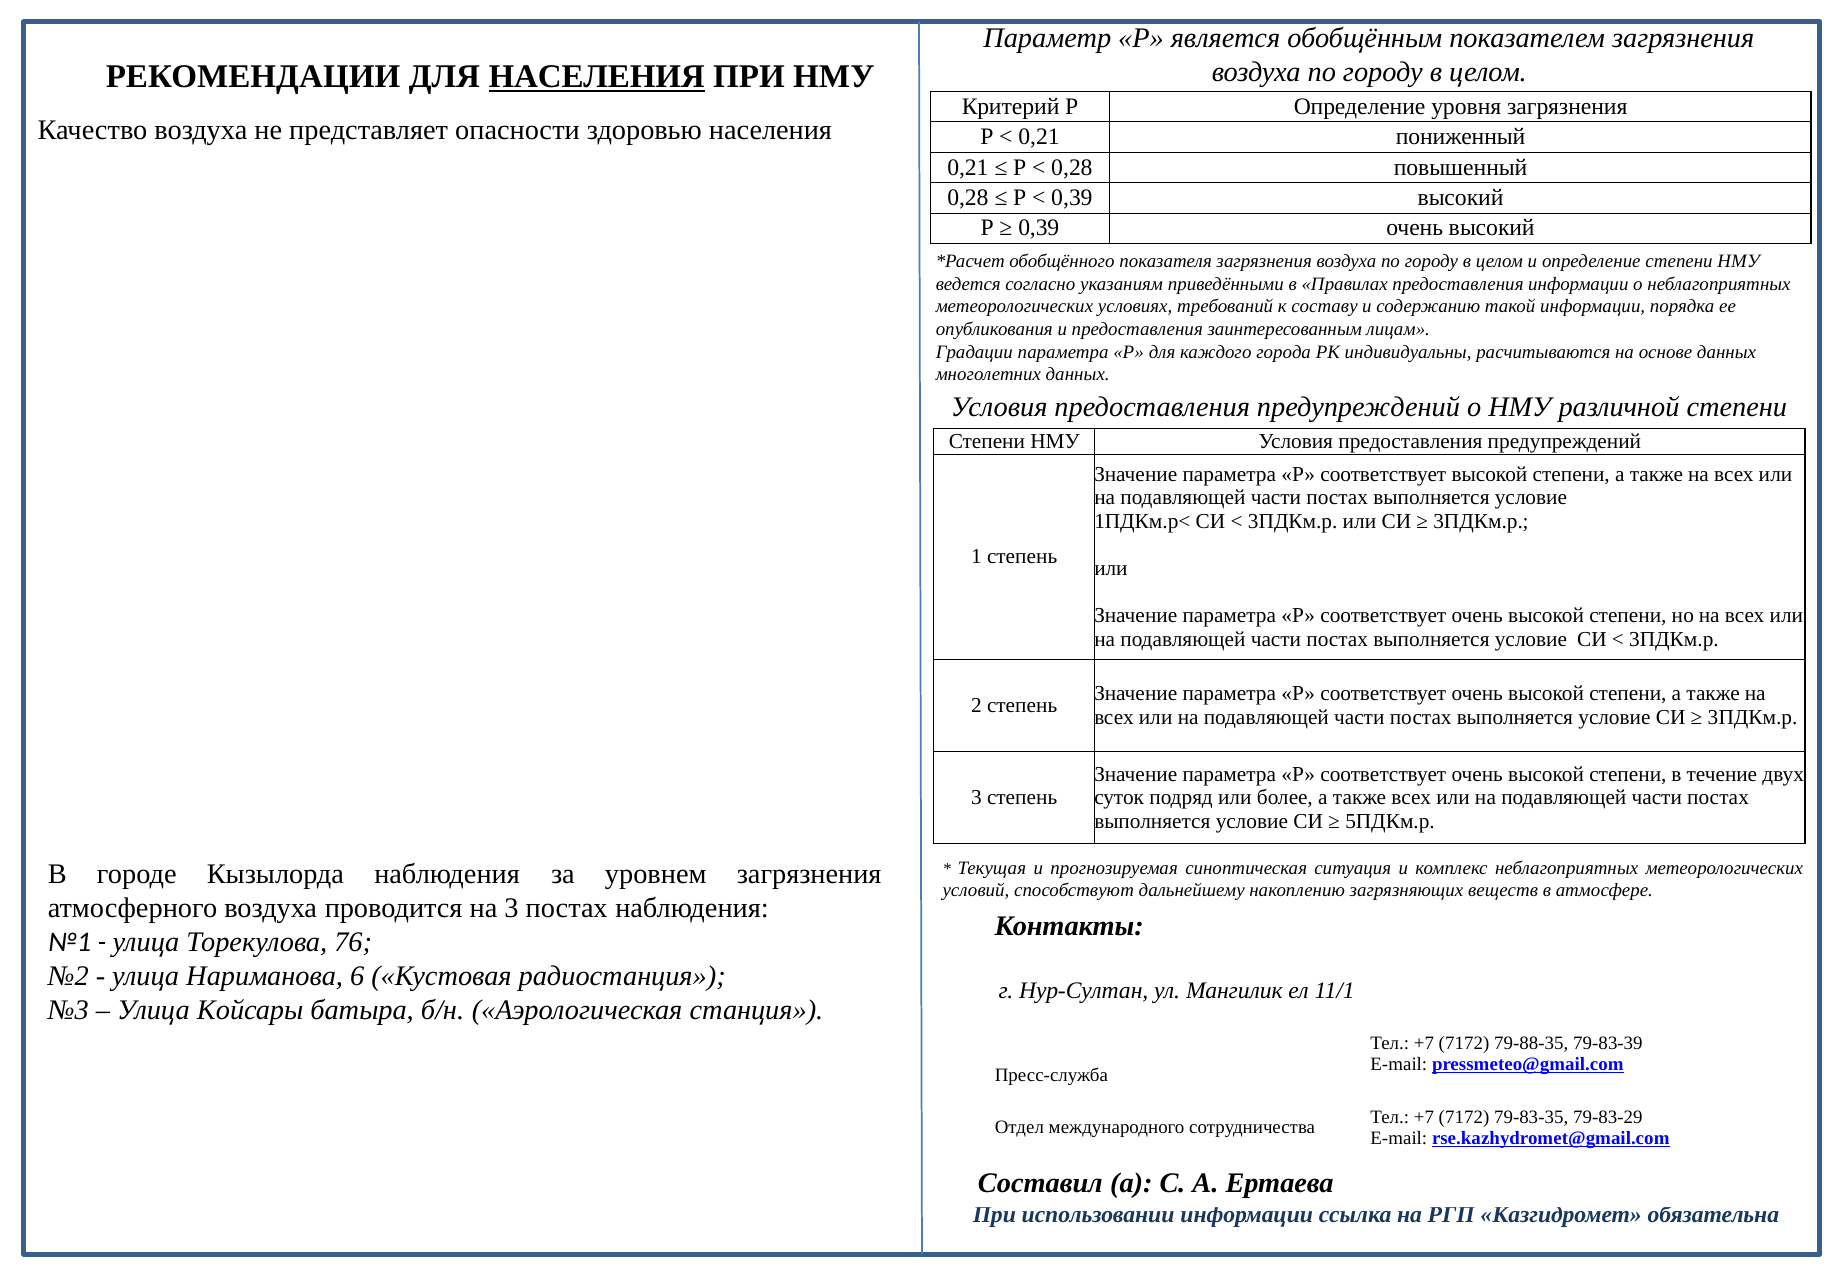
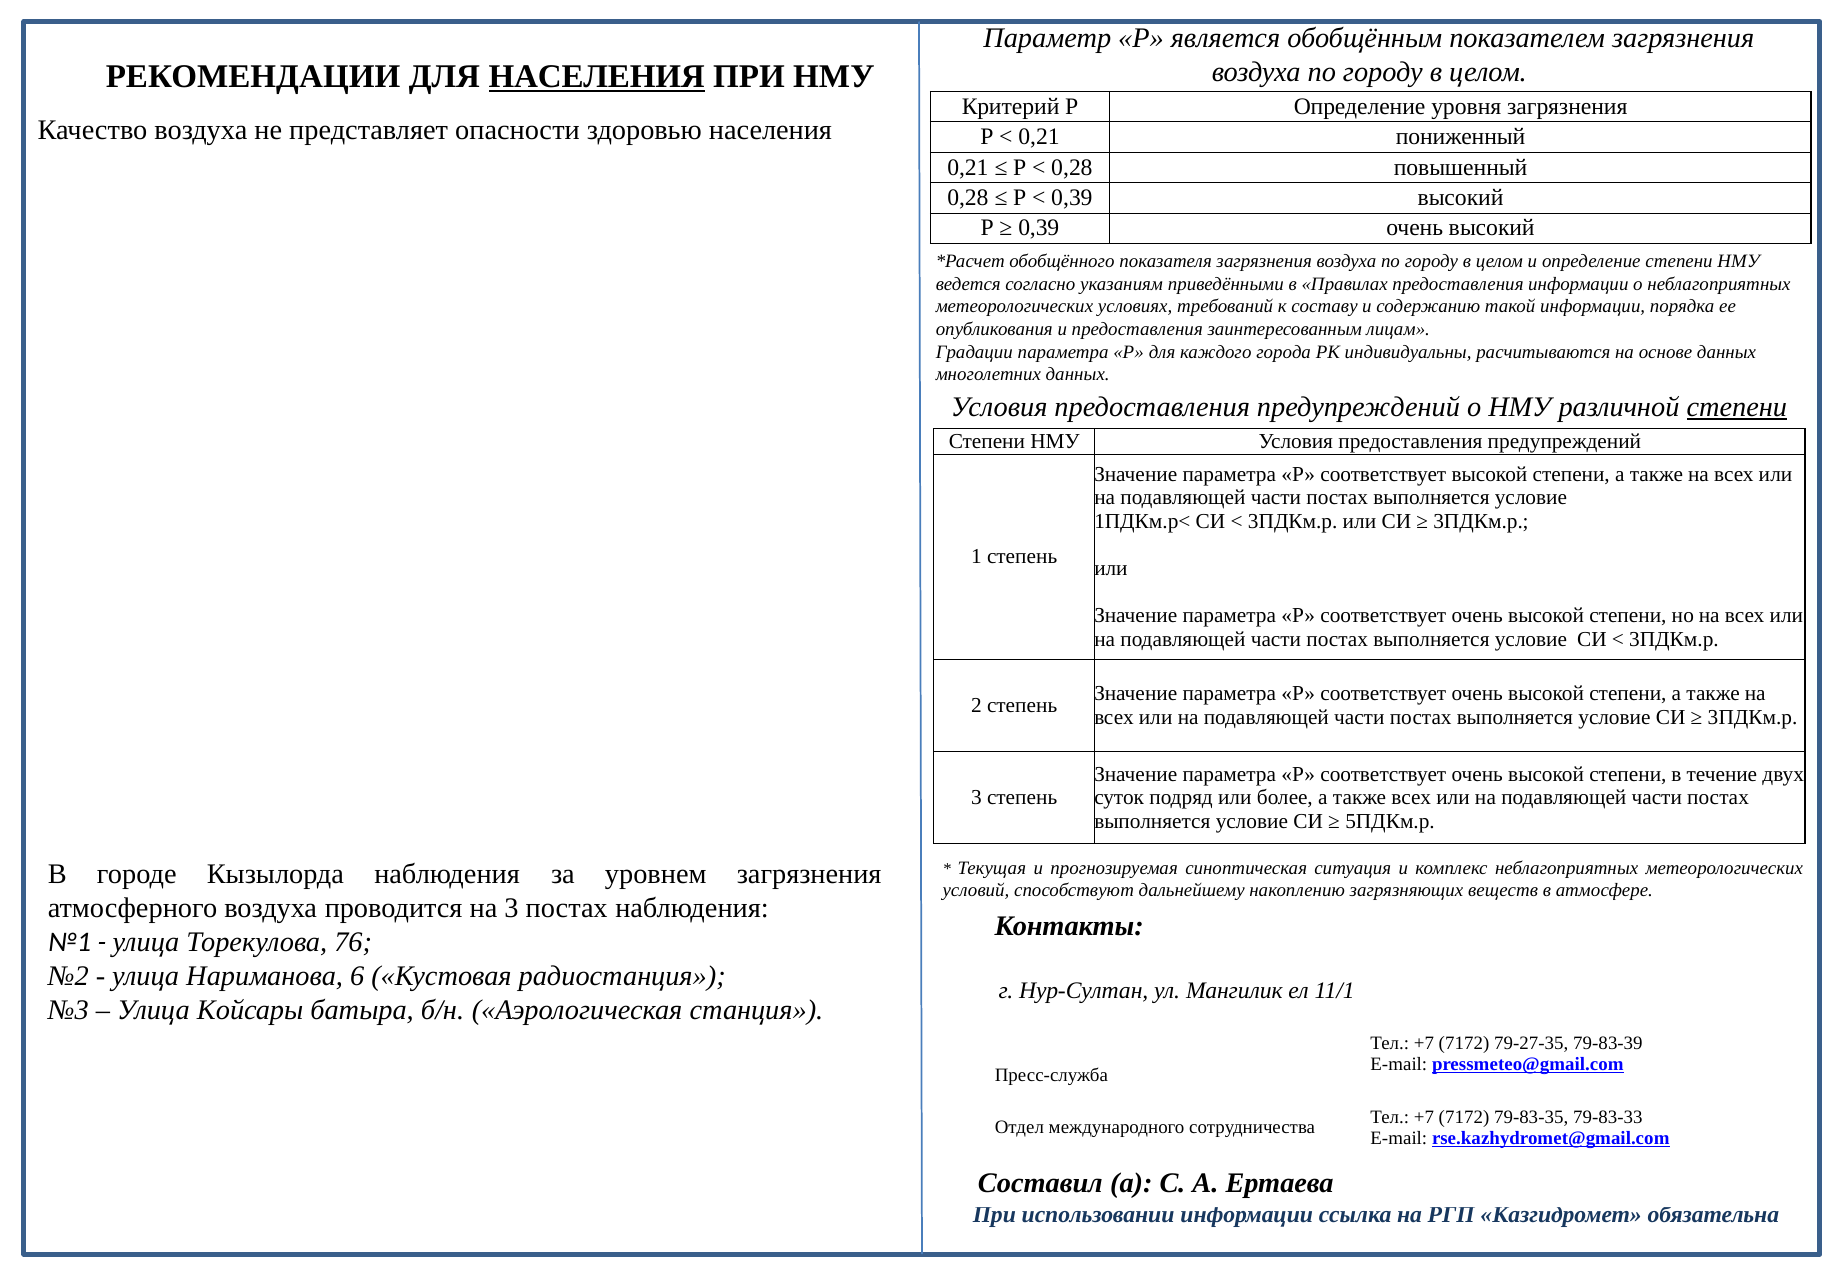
степени at (1737, 407) underline: none -> present
79-88-35: 79-88-35 -> 79-27-35
79-83-29: 79-83-29 -> 79-83-33
